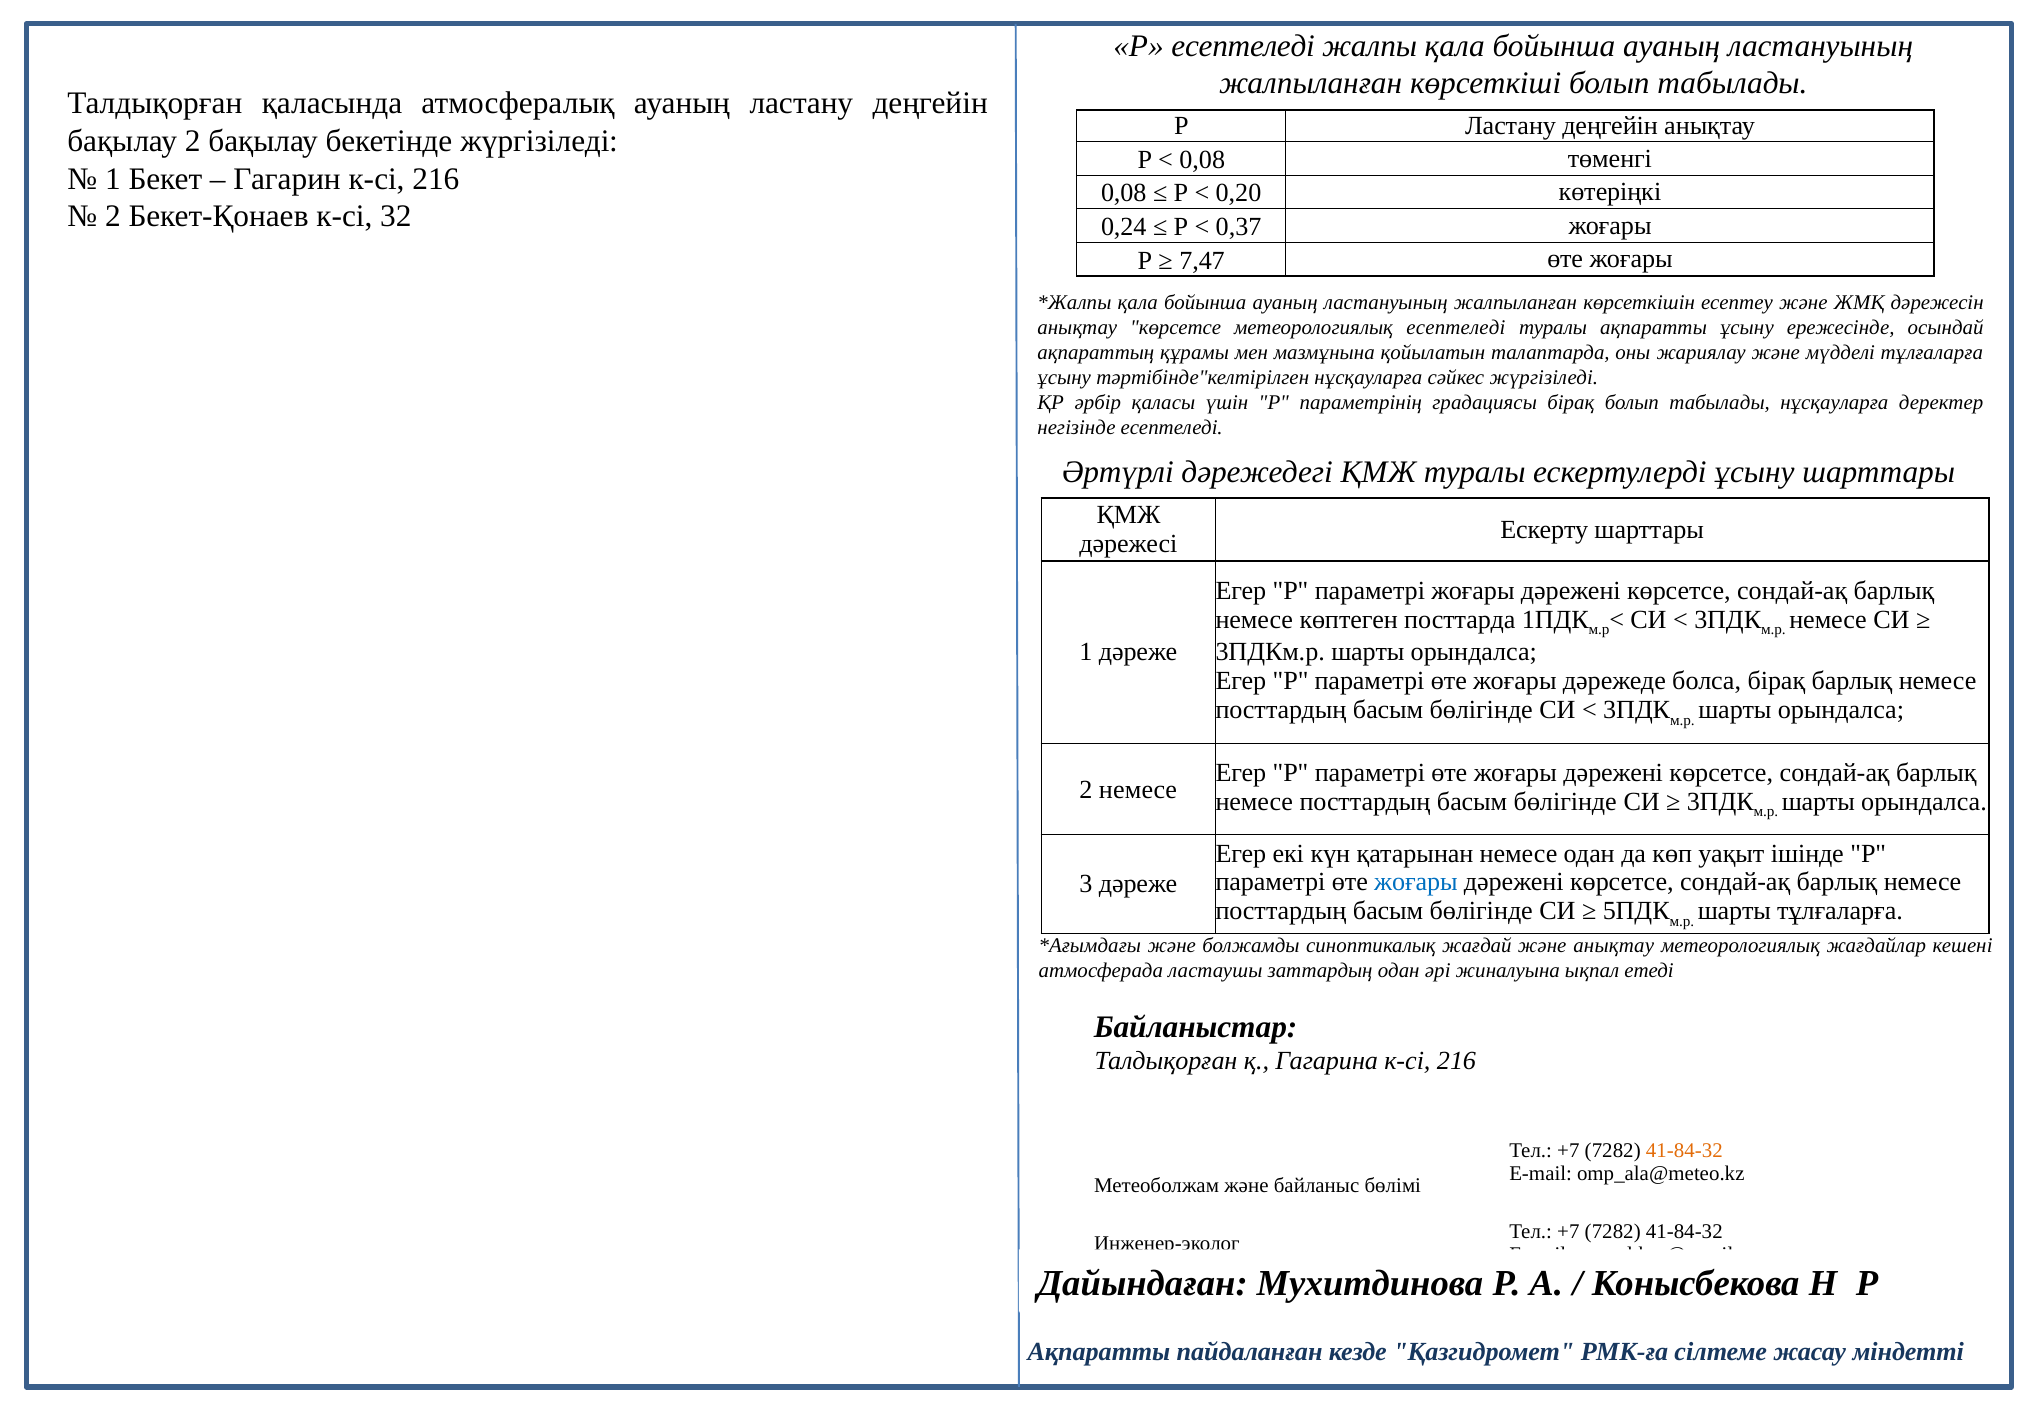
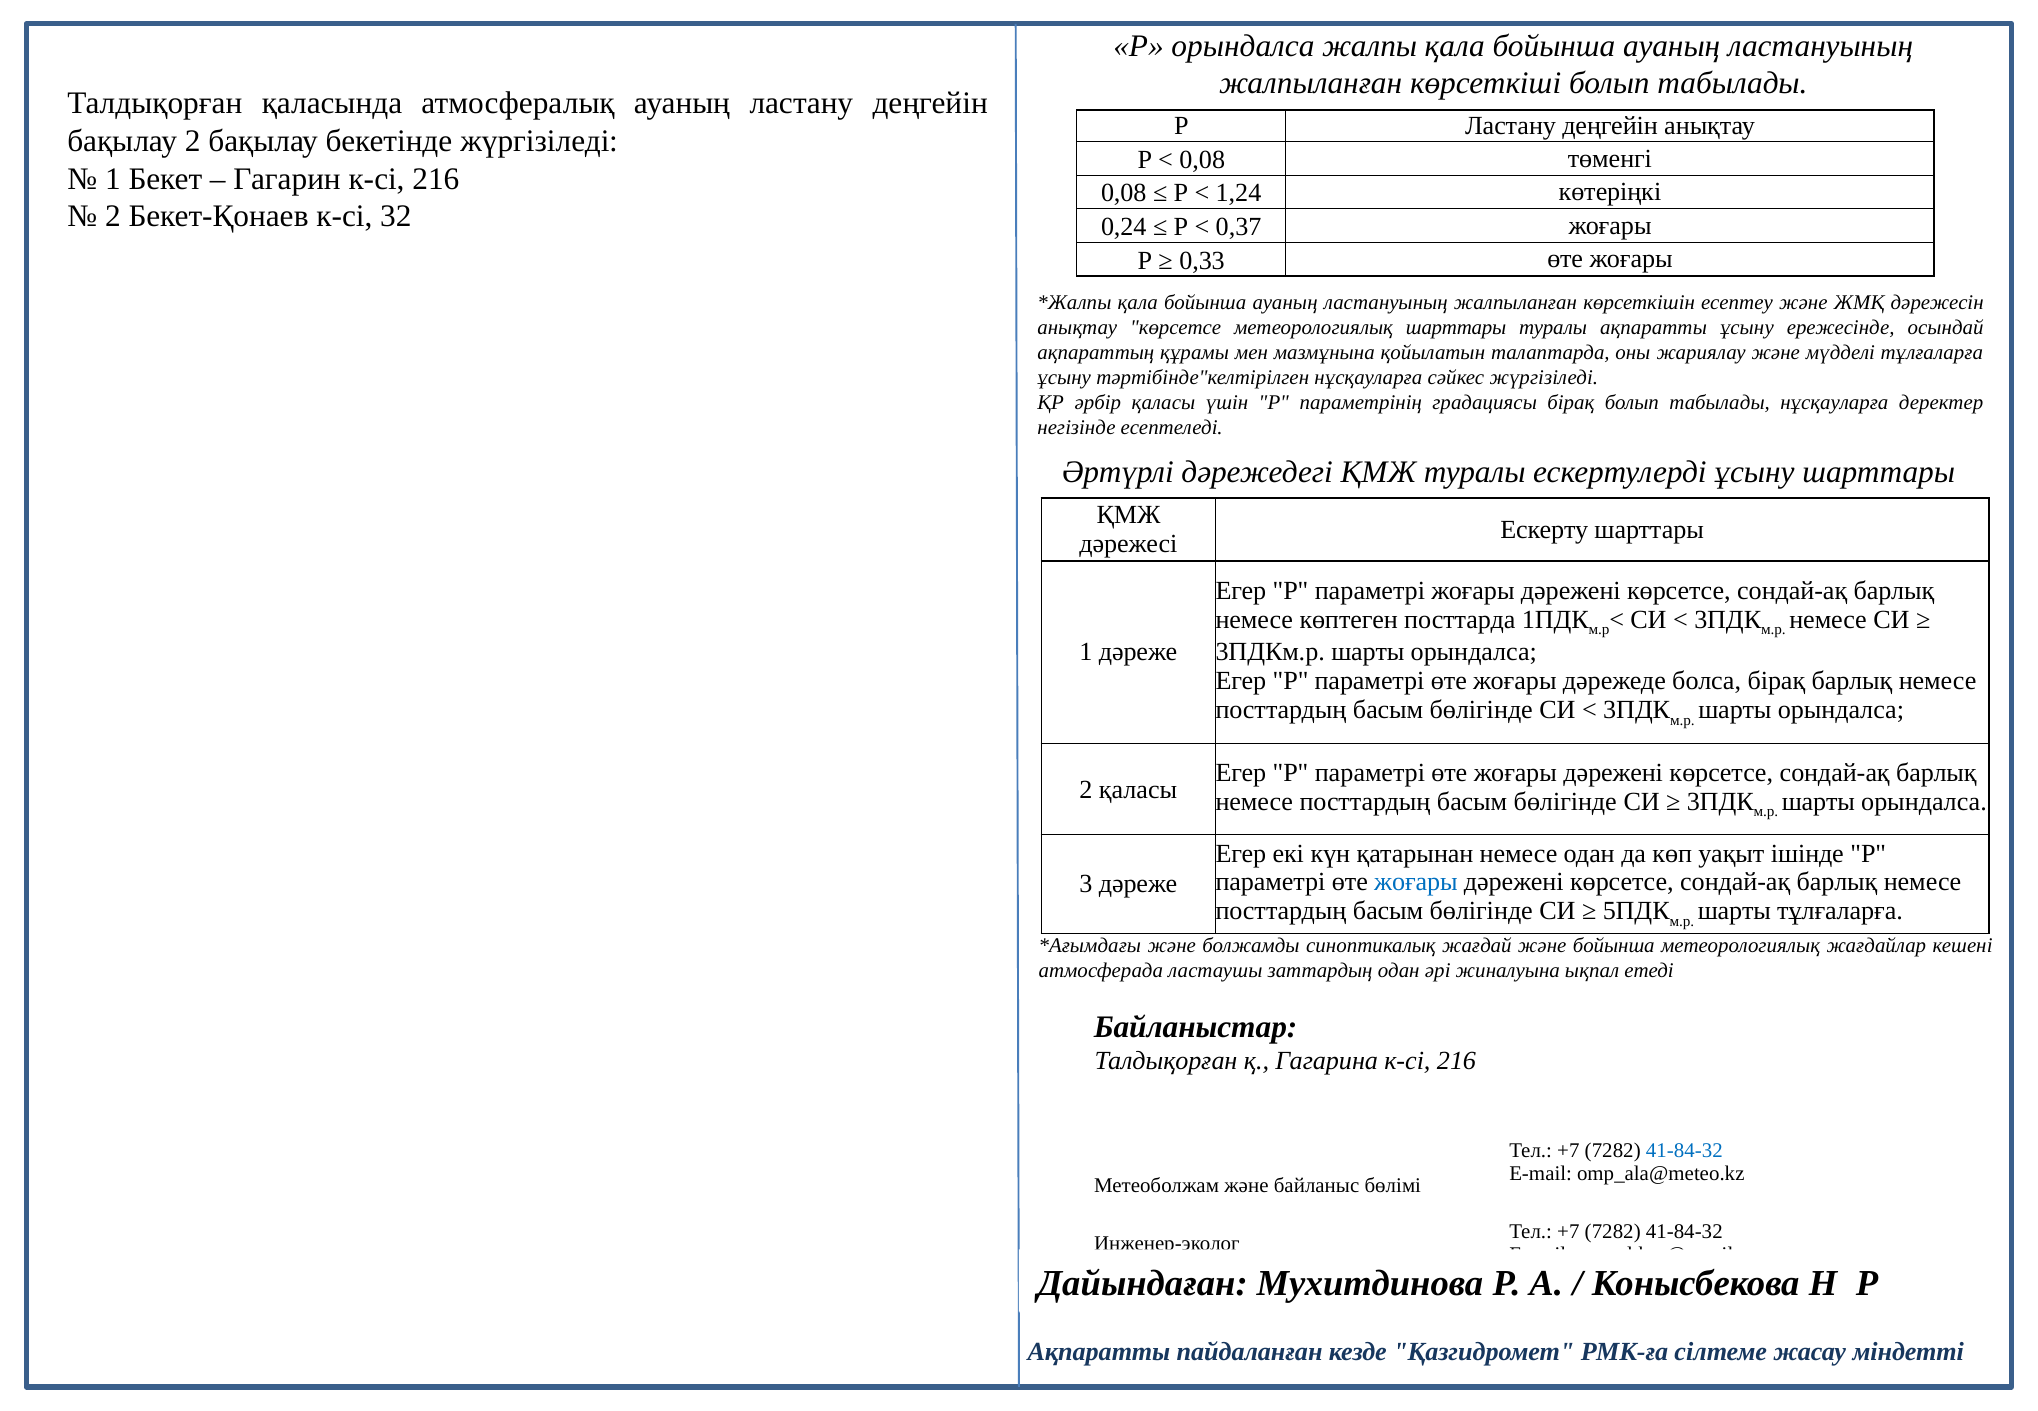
Р есептеледі: есептеледі -> орындалса
0,20: 0,20 -> 1,24
7,47: 7,47 -> 0,33
метеорологиялық есептеледі: есептеледі -> шарттары
2 немесе: немесе -> қаласы
және анықтау: анықтау -> бойынша
41-84-32 at (1684, 1150) colour: orange -> blue
